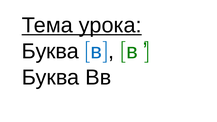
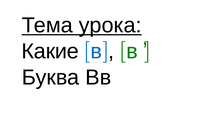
Буква at (50, 51): Буква -> Какие
